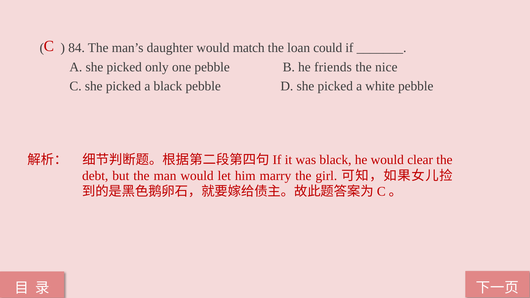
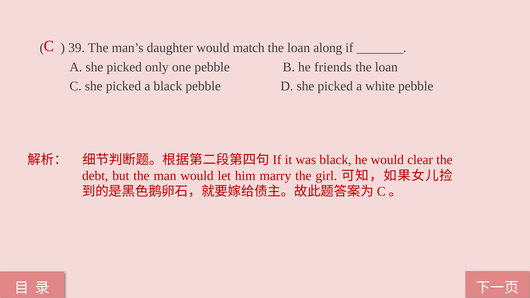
84: 84 -> 39
could: could -> along
nice at (386, 67): nice -> loan
